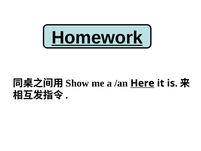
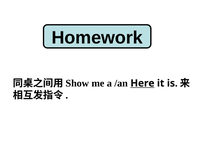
Homework underline: present -> none
